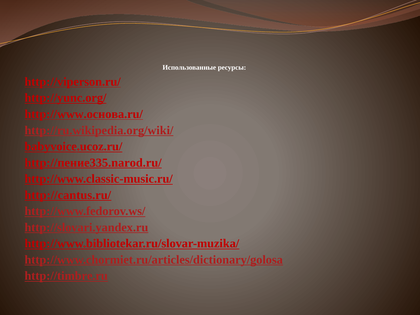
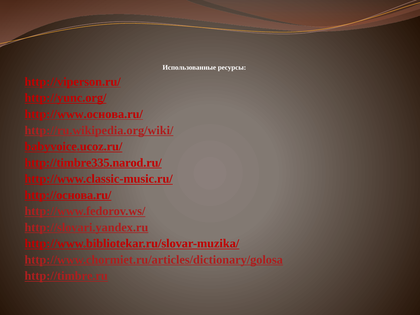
http://пение335.narod.ru/: http://пение335.narod.ru/ -> http://timbre335.narod.ru/
http://cantus.ru/: http://cantus.ru/ -> http://основа.ru/
